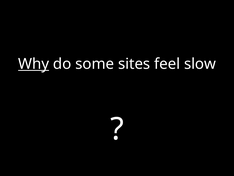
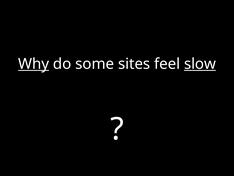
slow underline: none -> present
